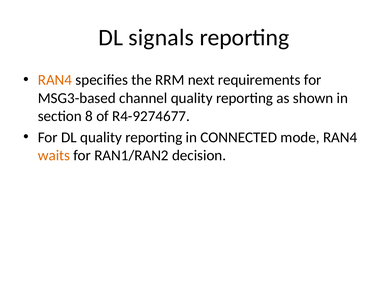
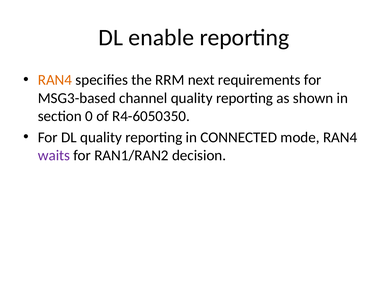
signals: signals -> enable
8: 8 -> 0
R4-9274677: R4-9274677 -> R4-6050350
waits colour: orange -> purple
